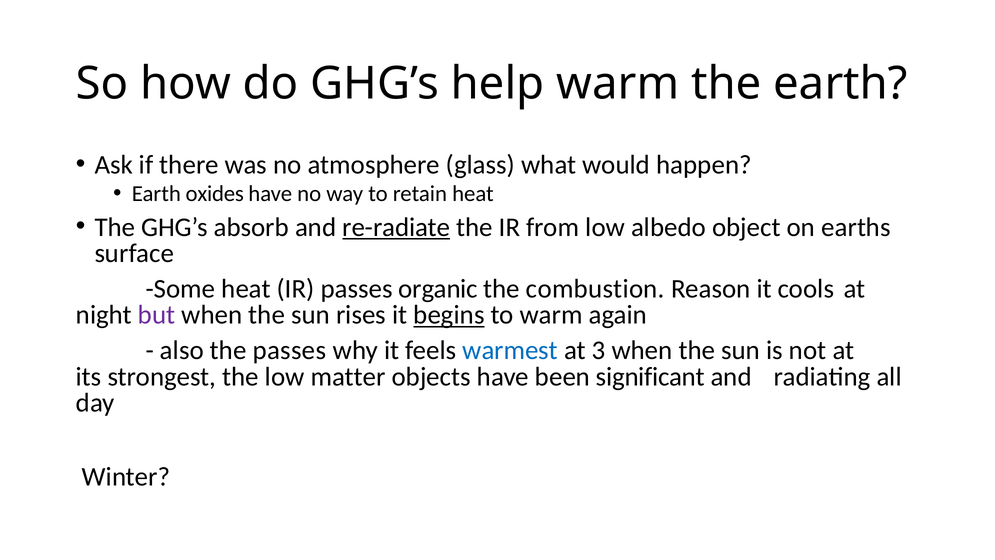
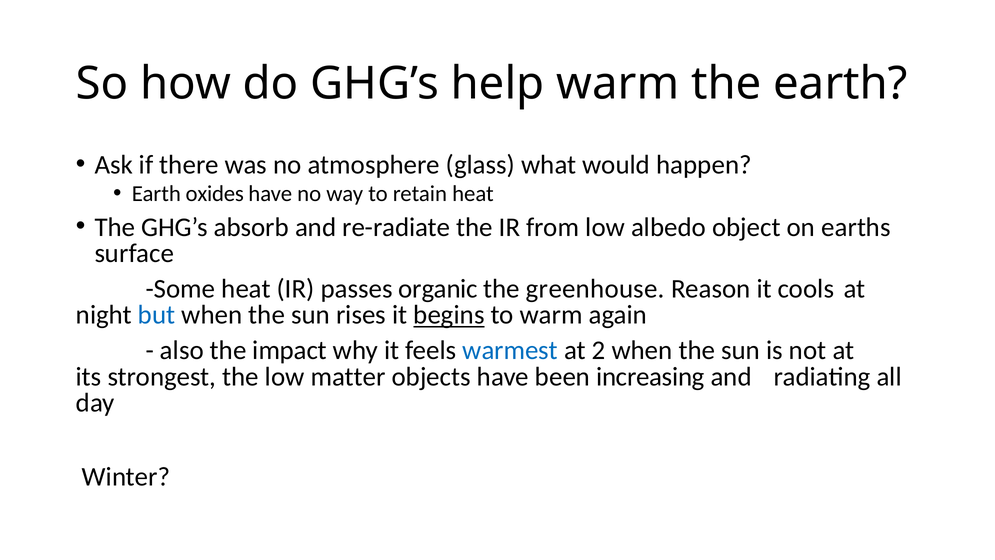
re-radiate underline: present -> none
combustion: combustion -> greenhouse
but colour: purple -> blue
the passes: passes -> impact
3: 3 -> 2
significant: significant -> increasing
